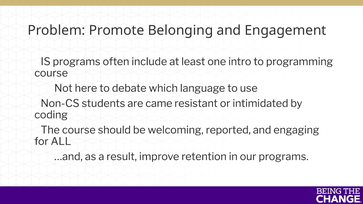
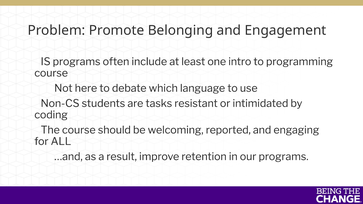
came: came -> tasks
